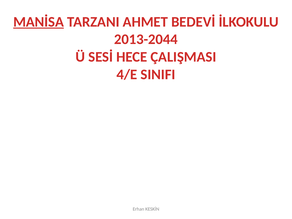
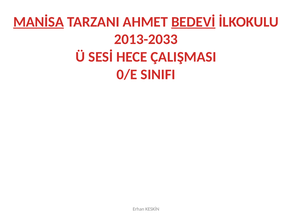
BEDEVİ underline: none -> present
2013-2044: 2013-2044 -> 2013-2033
4/E: 4/E -> 0/E
